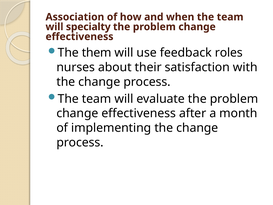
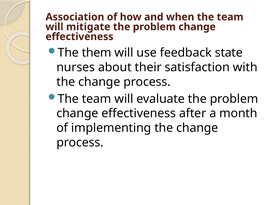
specialty: specialty -> mitigate
roles: roles -> state
